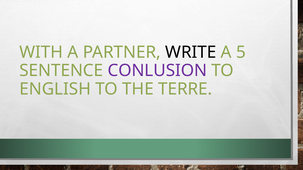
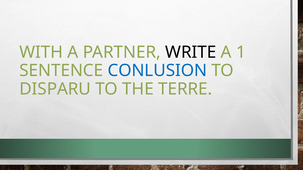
5: 5 -> 1
CONLUSION colour: purple -> blue
ENGLISH: ENGLISH -> DISPARU
